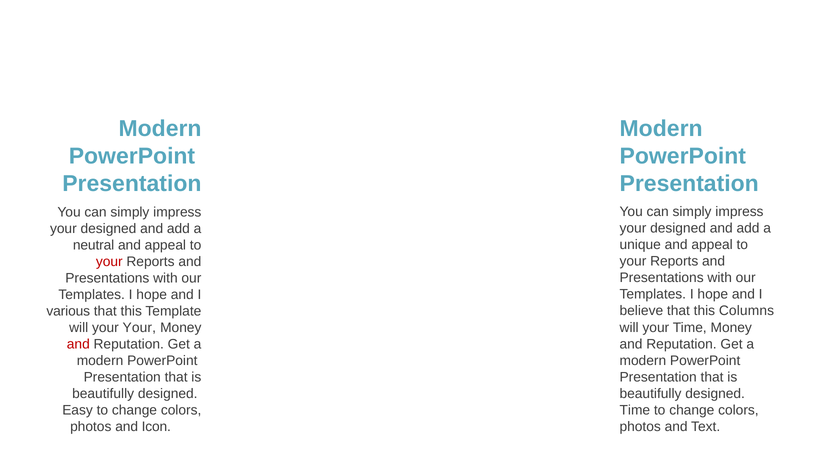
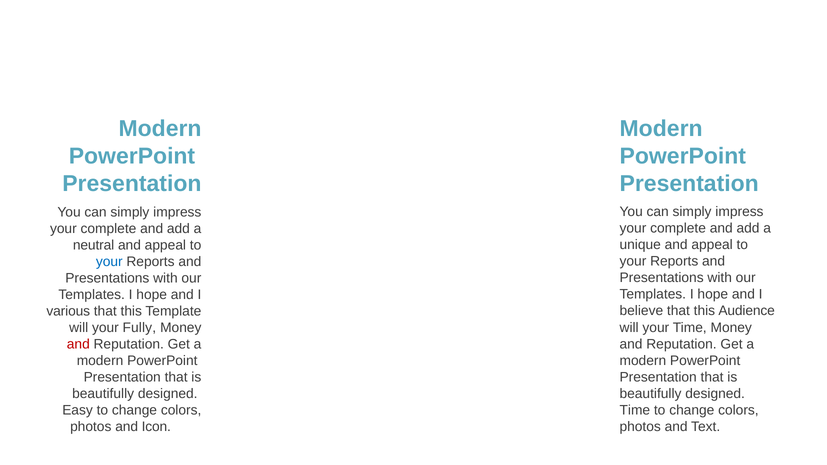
designed at (678, 228): designed -> complete
designed at (108, 229): designed -> complete
your at (109, 262) colour: red -> blue
Columns: Columns -> Audience
your Your: Your -> Fully
